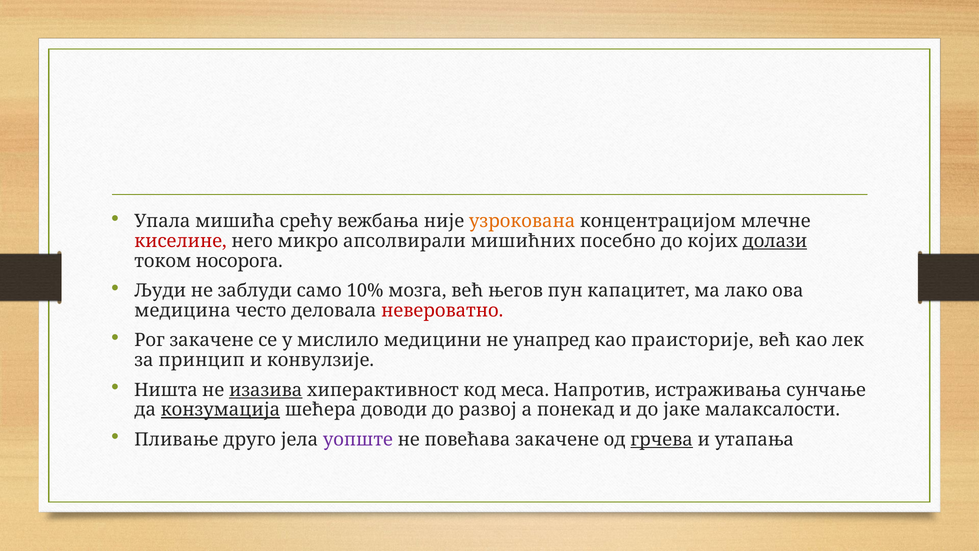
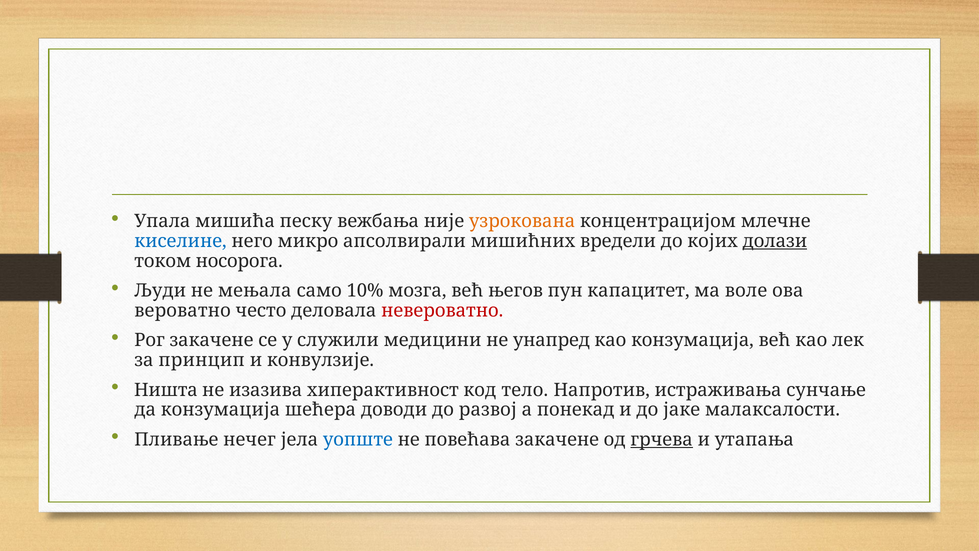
срећу: срећу -> песку
киселине colour: red -> blue
посебно: посебно -> вредели
заблуди: заблуди -> мењала
лако: лако -> воле
медицина: медицина -> вероватно
мислило: мислило -> служили
као праисторије: праисторије -> конзумација
изазива underline: present -> none
меса: меса -> тело
конзумација at (221, 410) underline: present -> none
друго: друго -> нечег
уопште colour: purple -> blue
